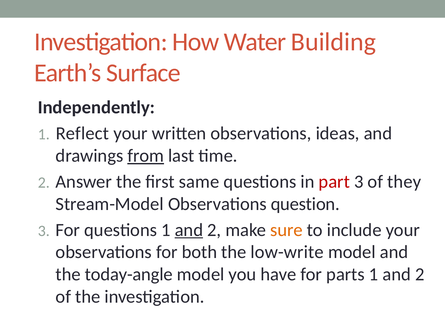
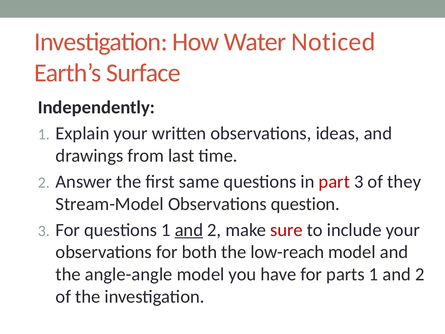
Building: Building -> Noticed
Reflect: Reflect -> Explain
from underline: present -> none
sure colour: orange -> red
low-write: low-write -> low-reach
today-angle: today-angle -> angle-angle
